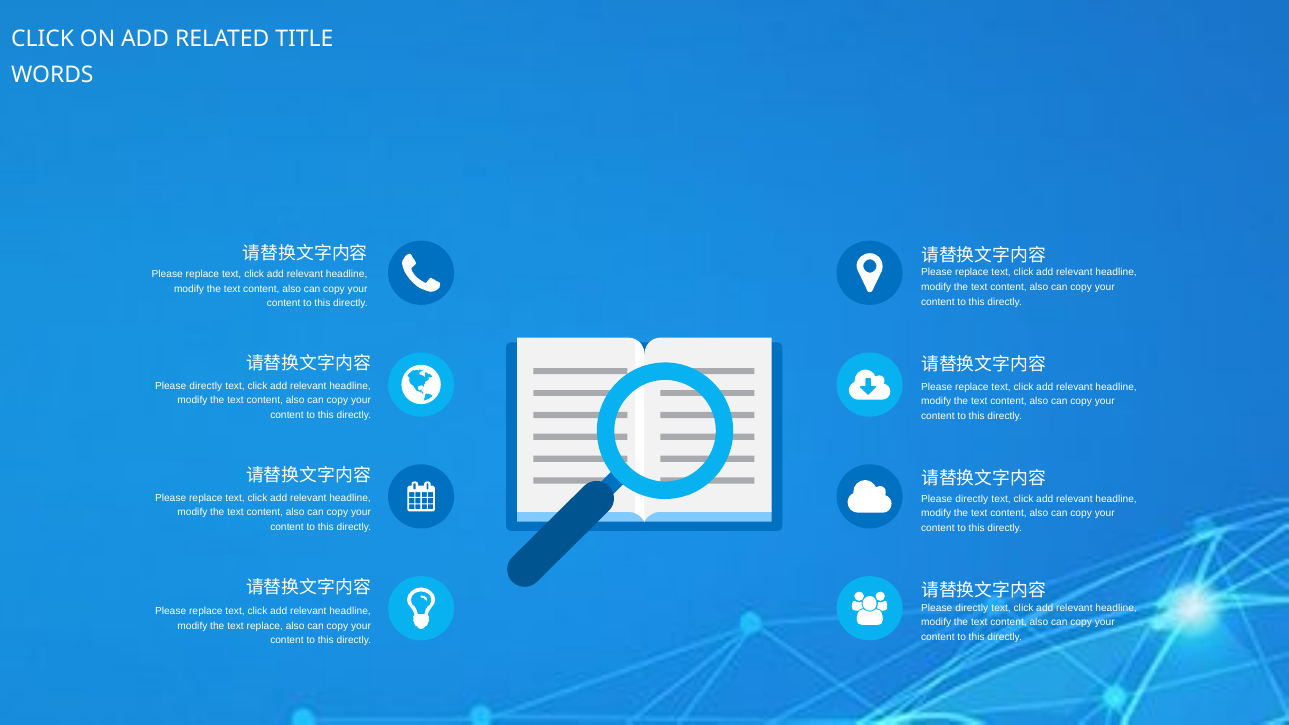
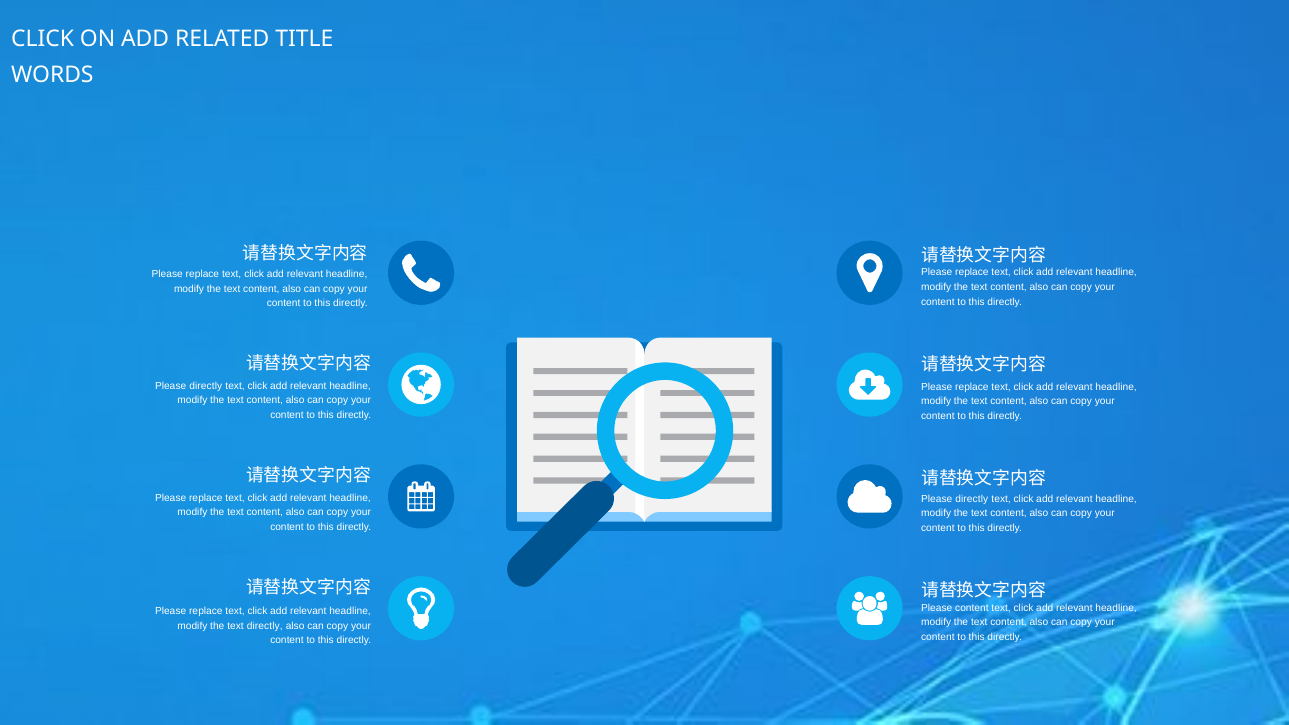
directly at (972, 608): directly -> content
text replace: replace -> directly
